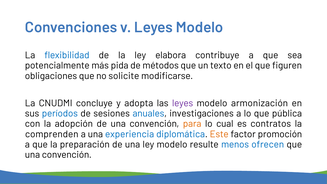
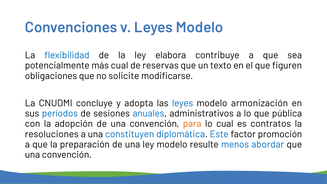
más pida: pida -> cual
métodos: métodos -> reservas
leyes at (183, 103) colour: purple -> blue
investigaciones: investigaciones -> administrativos
comprenden: comprenden -> resoluciones
experiencia: experiencia -> constituyen
Este colour: orange -> blue
ofrecen: ofrecen -> abordar
